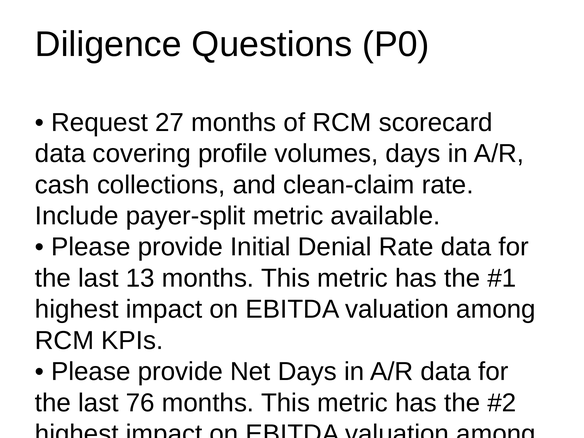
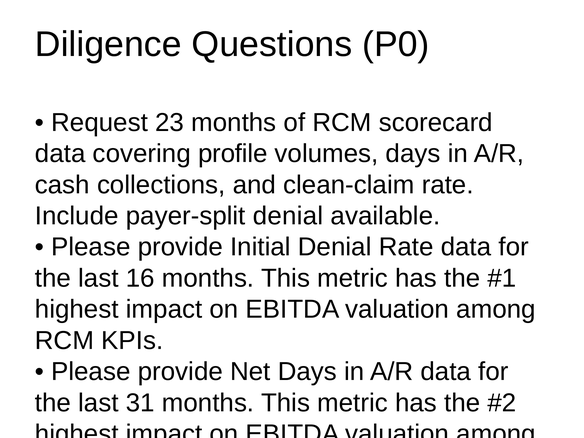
27: 27 -> 23
payer-split metric: metric -> denial
13: 13 -> 16
76: 76 -> 31
